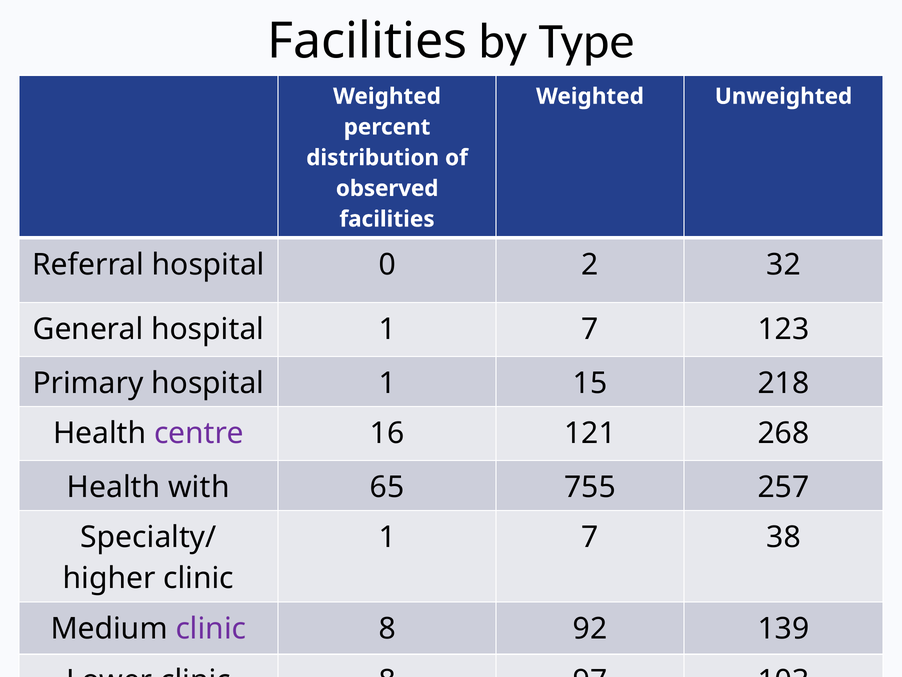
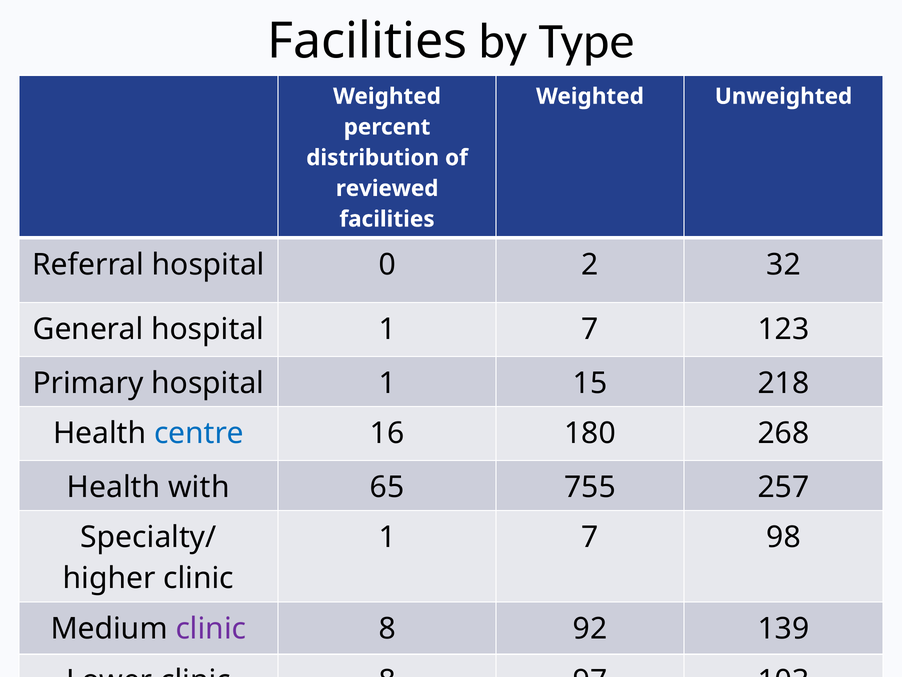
observed: observed -> reviewed
centre colour: purple -> blue
121: 121 -> 180
38: 38 -> 98
